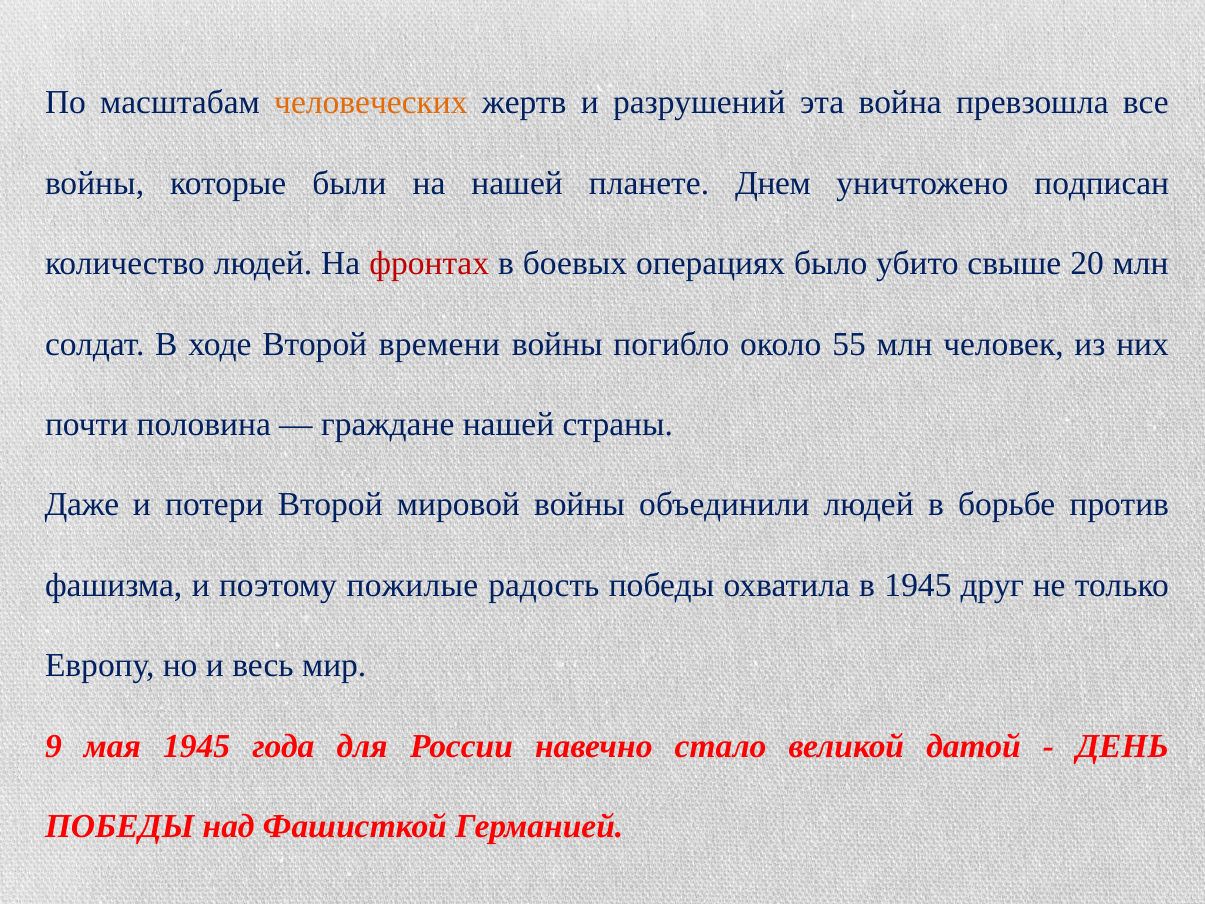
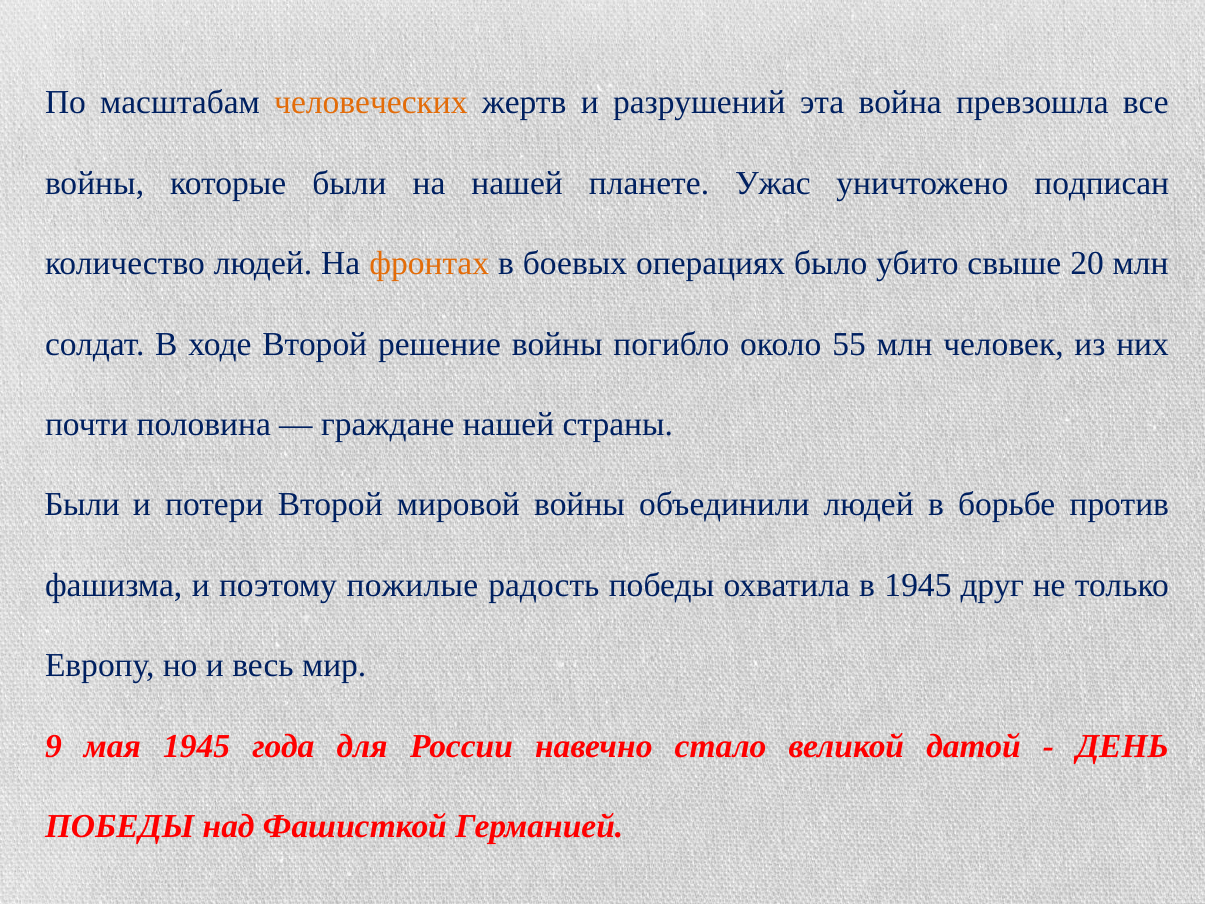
Днем: Днем -> Ужас
фронтах colour: red -> orange
времени: времени -> решение
Даже at (82, 505): Даже -> Были
